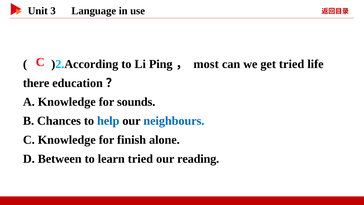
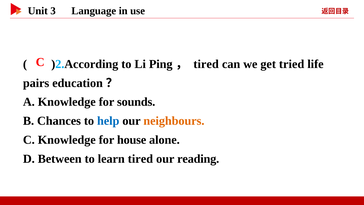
most at (206, 64): most -> tired
there: there -> pairs
neighbours colour: blue -> orange
finish: finish -> house
learn tried: tried -> tired
